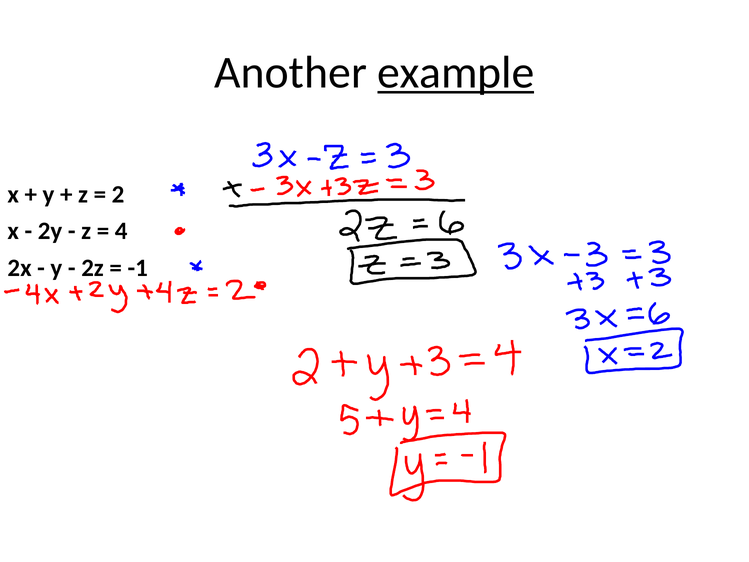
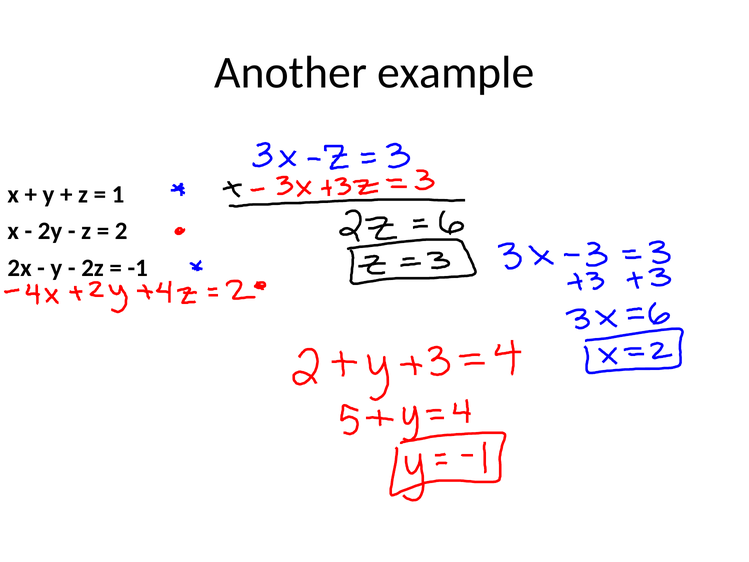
example underline: present -> none
2: 2 -> 1
4: 4 -> 2
